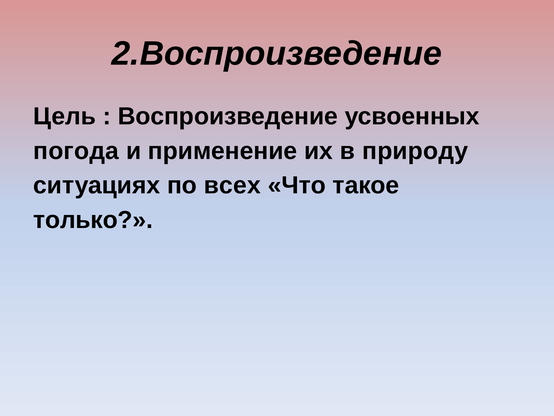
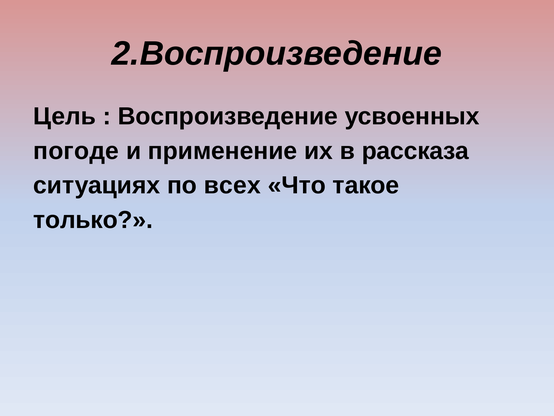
погода: погода -> погоде
природу: природу -> рассказа
